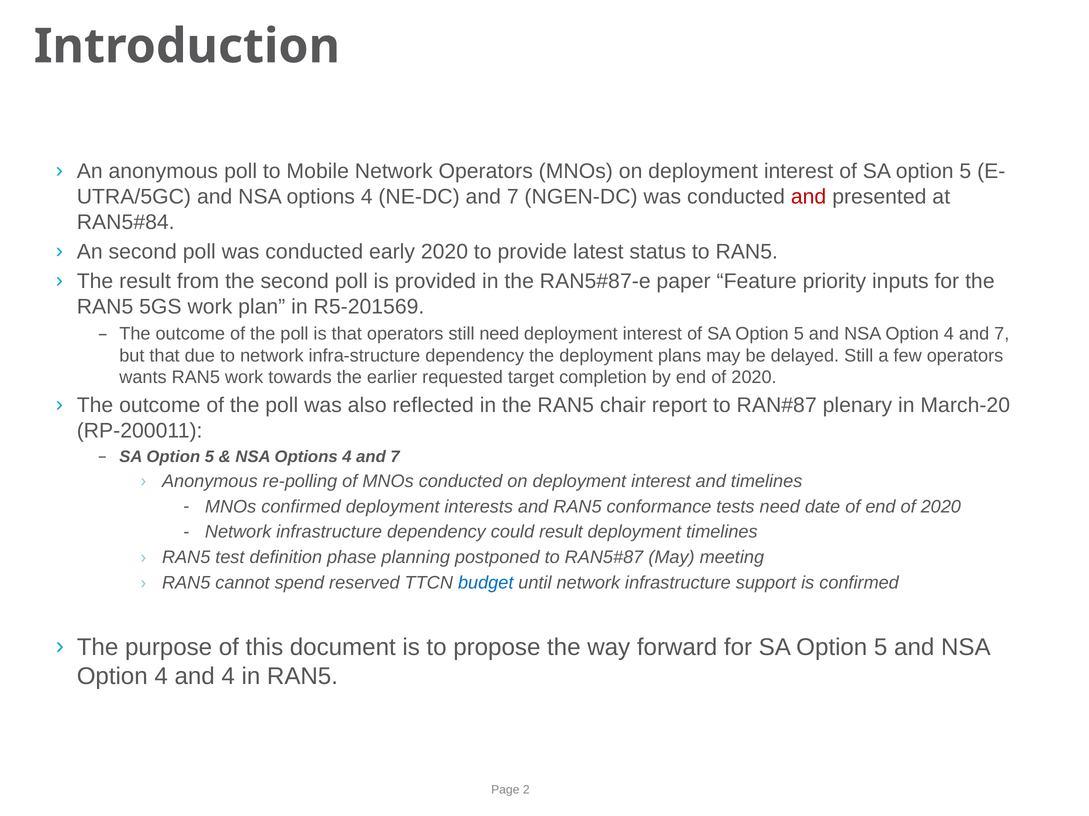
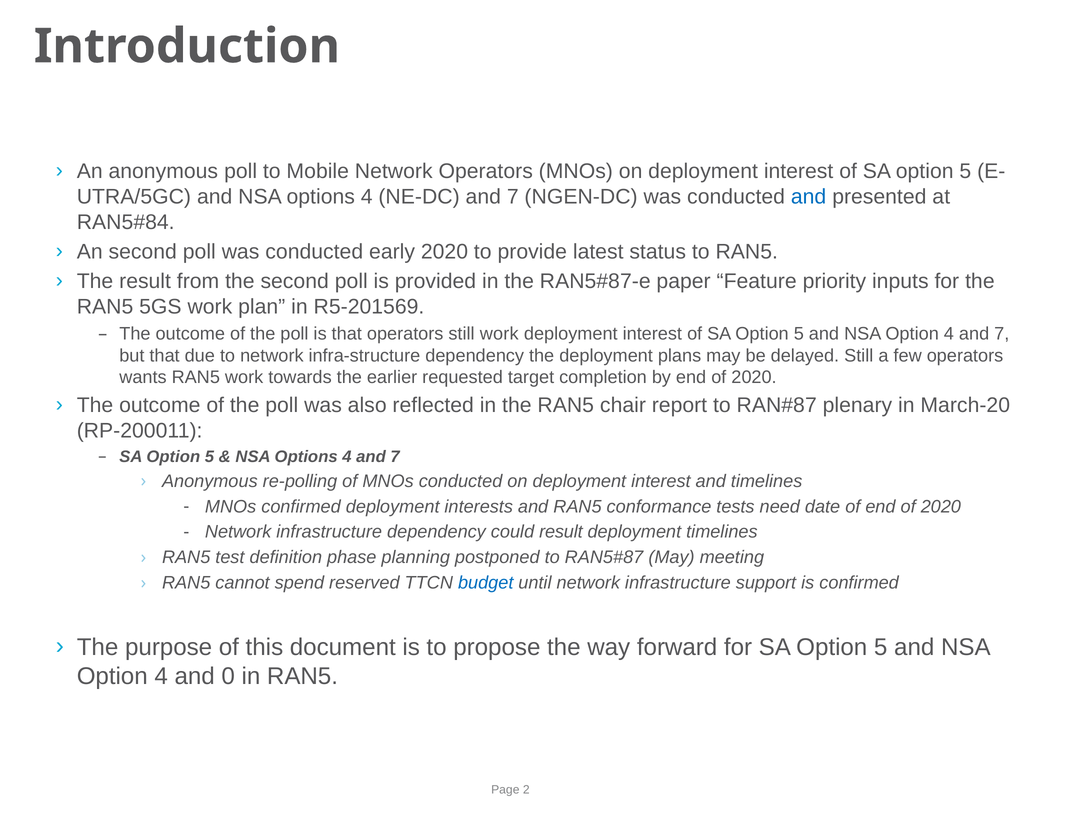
and at (809, 197) colour: red -> blue
still need: need -> work
and 4: 4 -> 0
